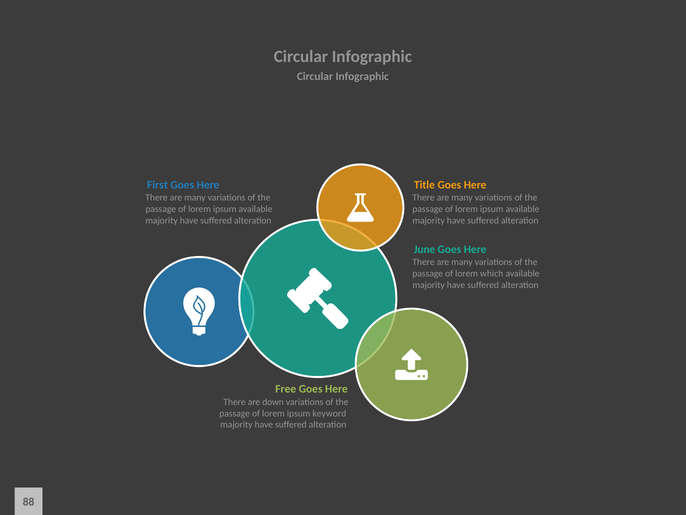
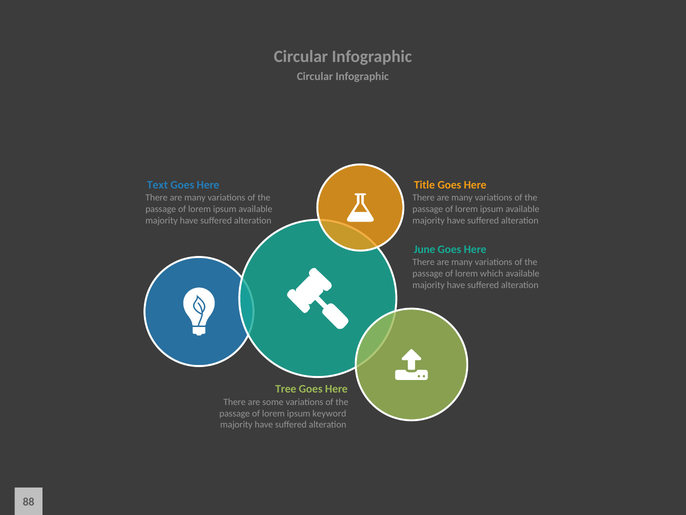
First: First -> Text
Free: Free -> Tree
down: down -> some
